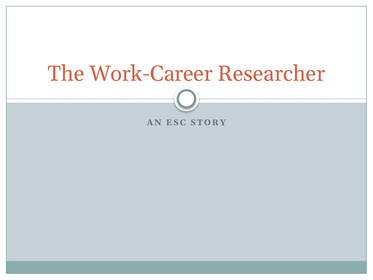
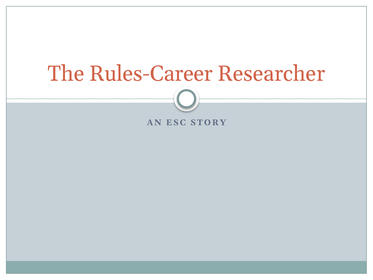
Work-Career: Work-Career -> Rules-Career
